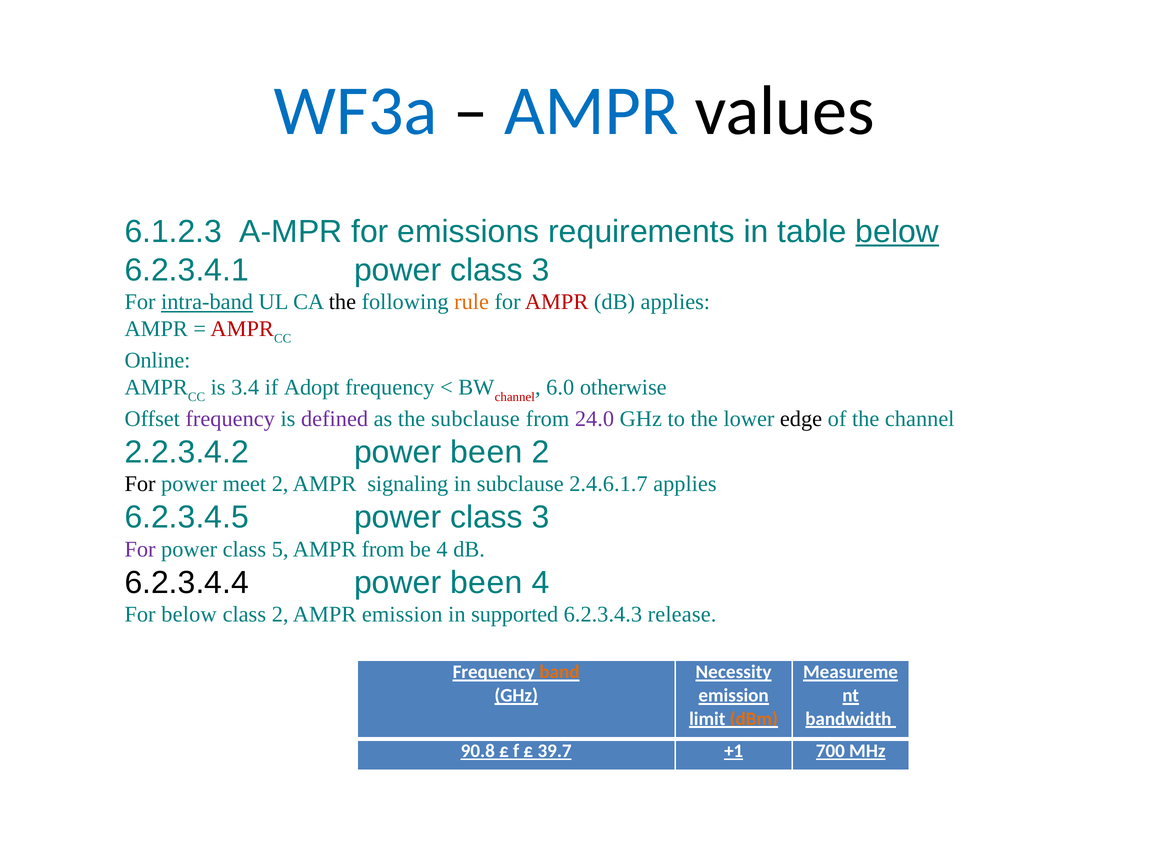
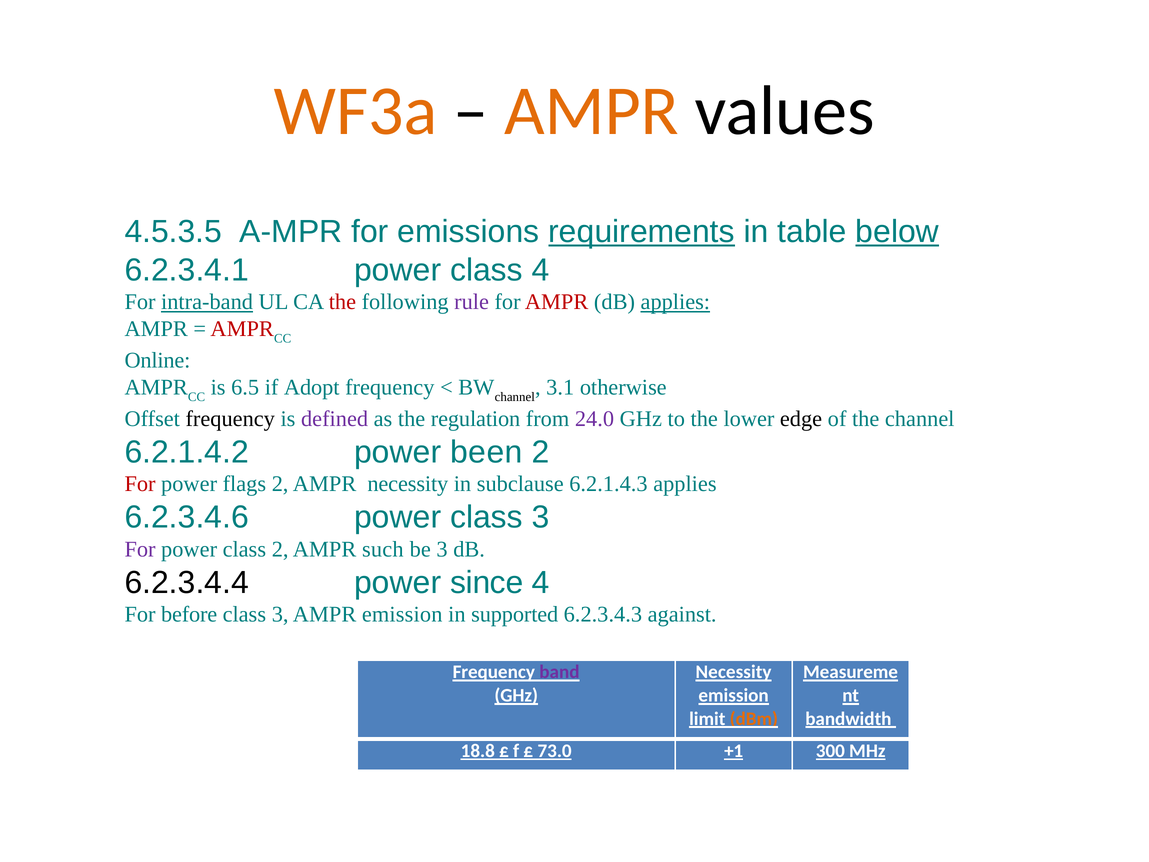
WF3a colour: blue -> orange
AMPR at (592, 111) colour: blue -> orange
6.1.2.3: 6.1.2.3 -> 4.5.3.5
requirements underline: none -> present
6.2.3.4.1 power class 3: 3 -> 4
the at (342, 302) colour: black -> red
rule colour: orange -> purple
applies at (675, 302) underline: none -> present
3.4: 3.4 -> 6.5
channel at (515, 397) colour: red -> black
6.0: 6.0 -> 3.1
frequency at (230, 419) colour: purple -> black
the subclause: subclause -> regulation
2.2.3.4.2: 2.2.3.4.2 -> 6.2.1.4.2
For at (140, 484) colour: black -> red
meet: meet -> flags
AMPR signaling: signaling -> necessity
2.4.6.1.7: 2.4.6.1.7 -> 6.2.1.4.3
6.2.3.4.5: 6.2.3.4.5 -> 6.2.3.4.6
class 5: 5 -> 2
AMPR from: from -> such
be 4: 4 -> 3
been at (486, 582): been -> since
For below: below -> before
2 at (280, 614): 2 -> 3
release: release -> against
band colour: orange -> purple
90.8: 90.8 -> 18.8
39.7: 39.7 -> 73.0
700: 700 -> 300
